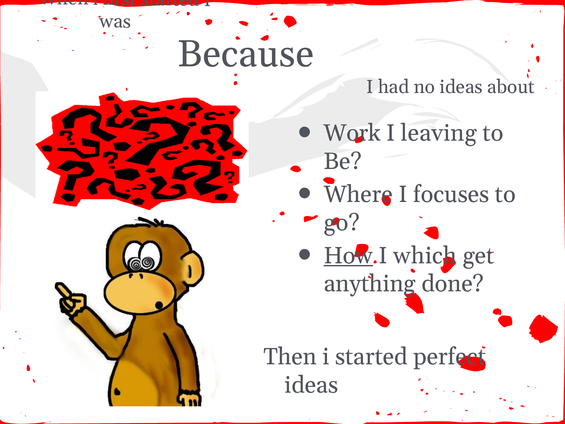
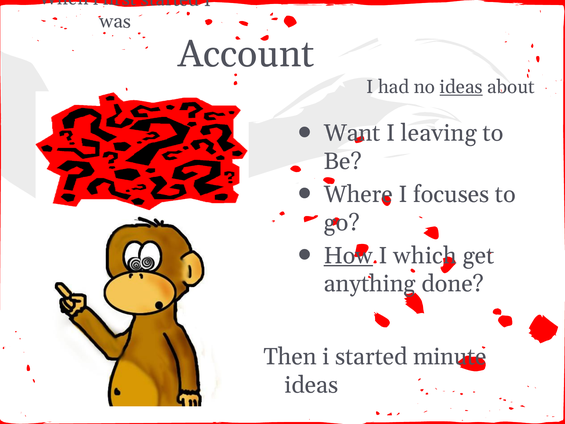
Because: Because -> Account
ideas at (461, 87) underline: none -> present
Work: Work -> Want
perfect: perfect -> minute
